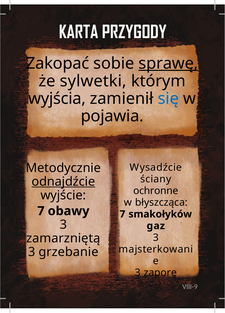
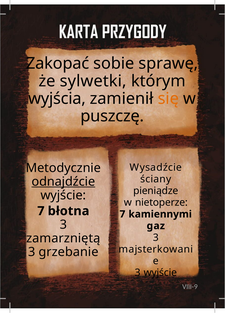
sprawę underline: present -> none
się colour: blue -> orange
pojawia: pojawia -> puszczę
ochronne: ochronne -> pieniądze
błyszcząca: błyszcząca -> nietoperze
obawy: obawy -> błotna
smakołyków: smakołyków -> kamiennymi
3 zaporę: zaporę -> wyjście
